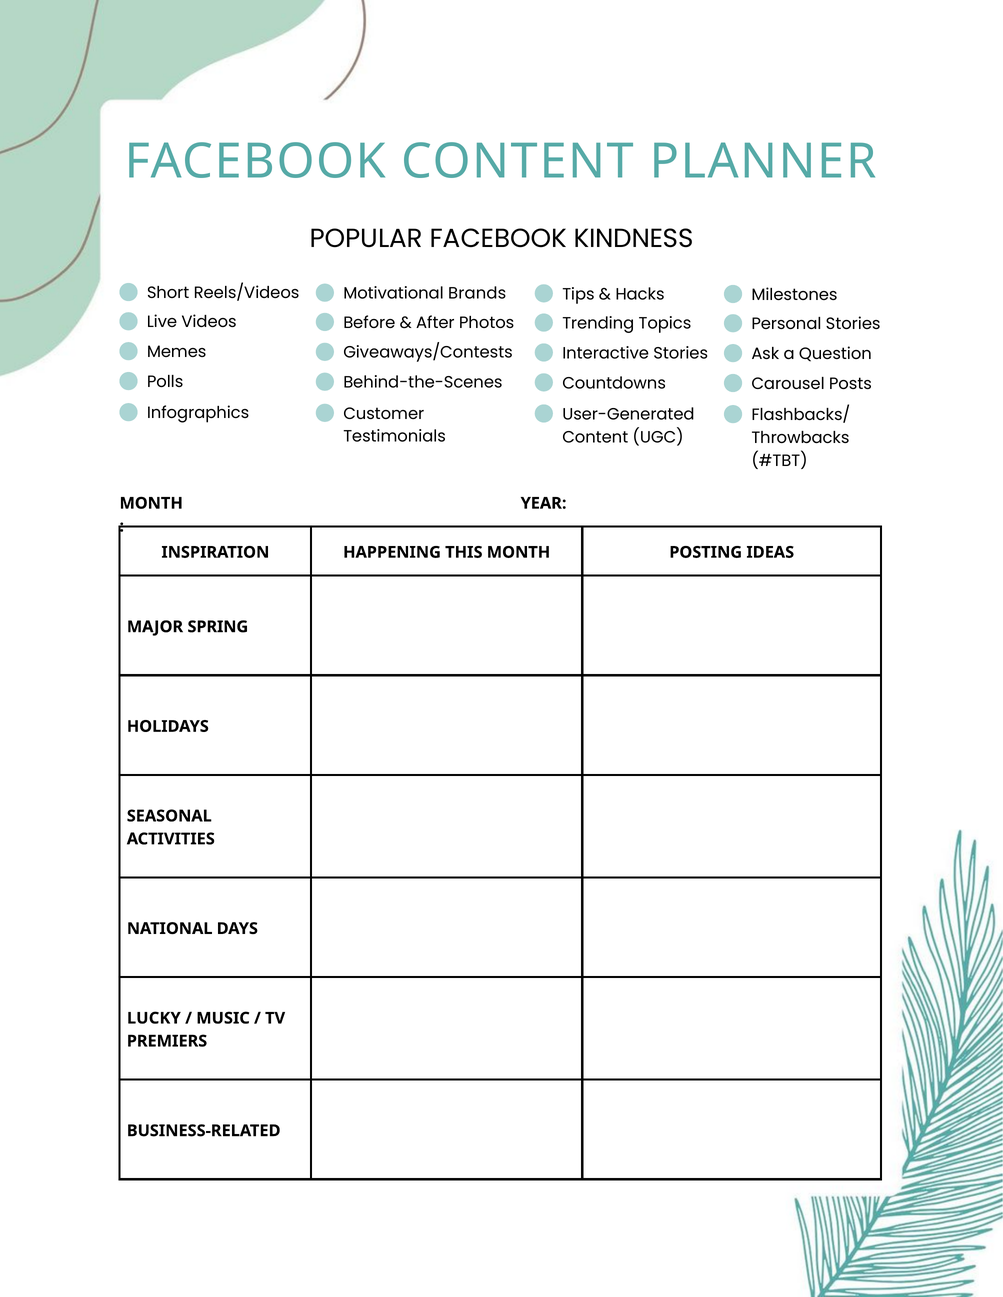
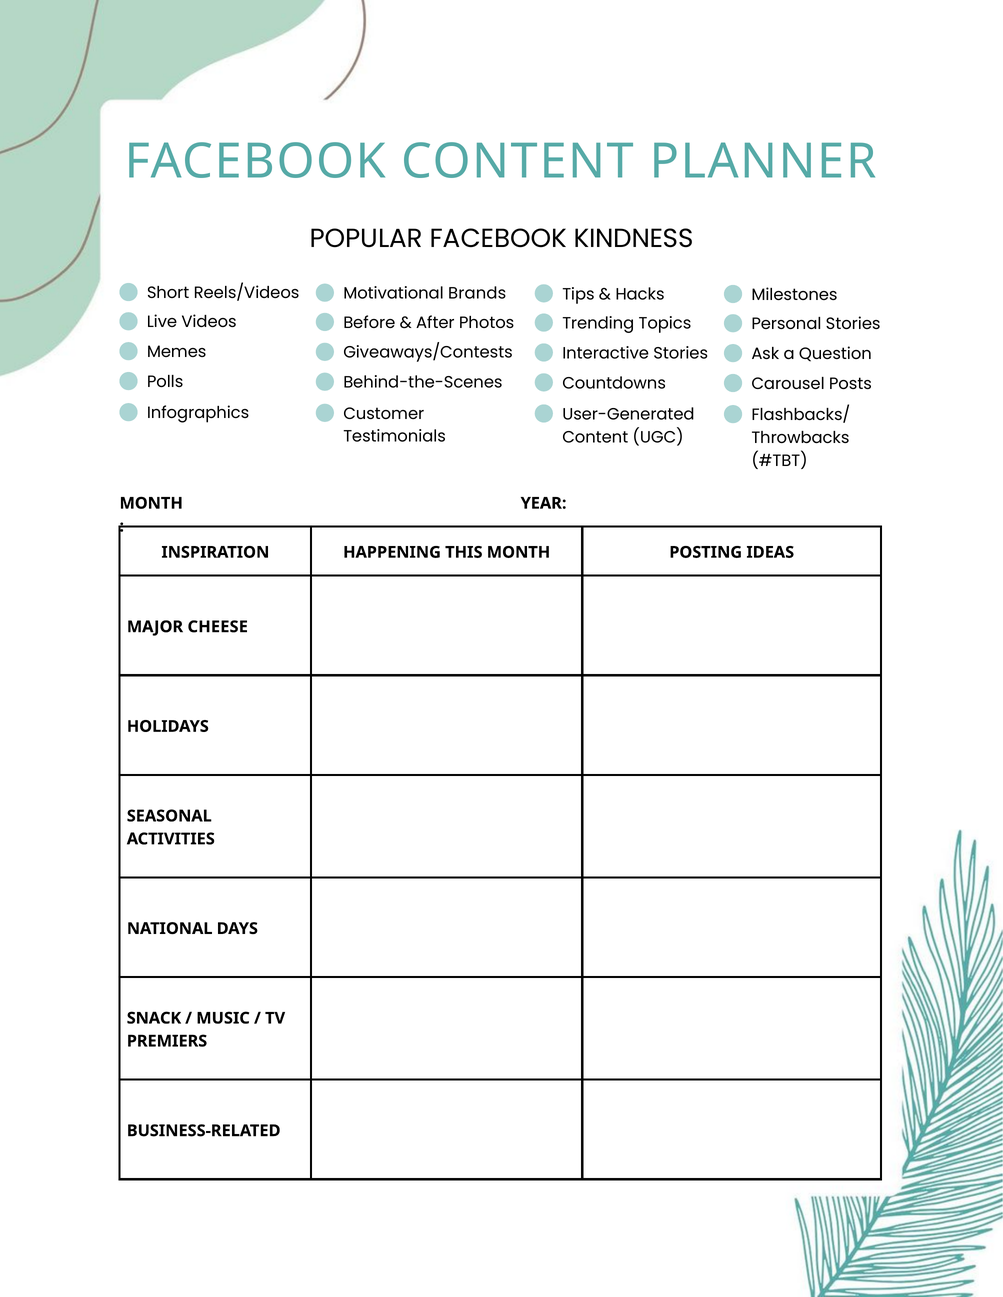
SPRING: SPRING -> CHEESE
LUCKY: LUCKY -> SNACK
